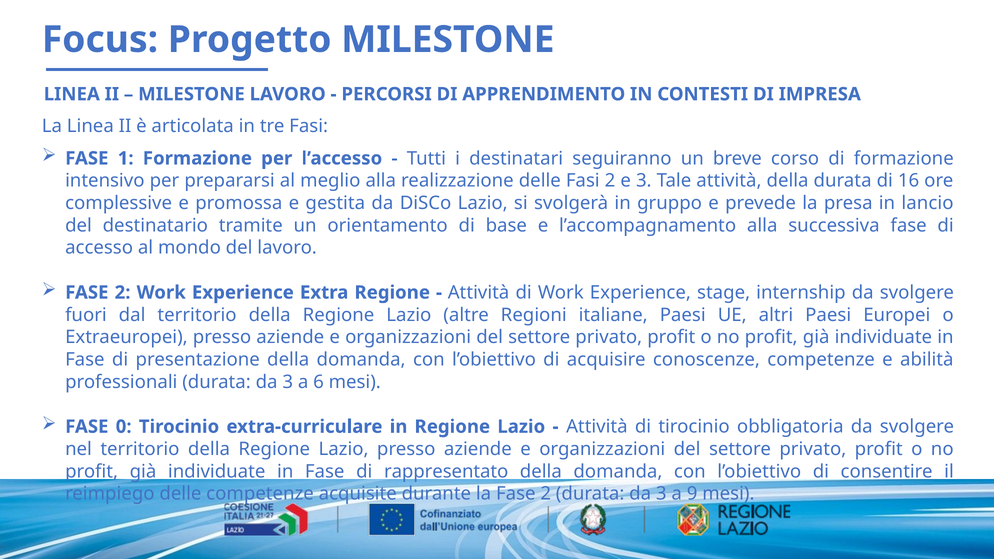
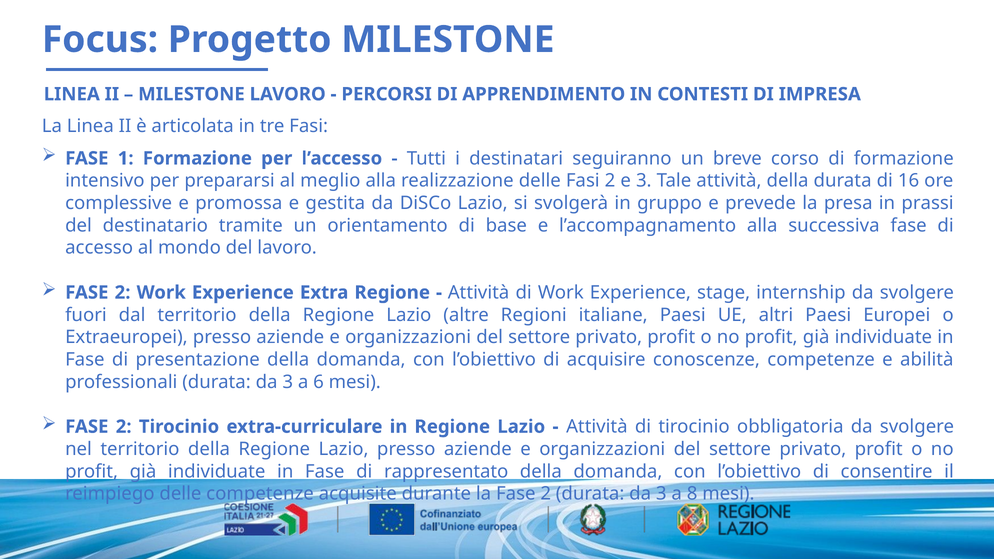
lancio: lancio -> prassi
0 at (124, 427): 0 -> 2
9: 9 -> 8
